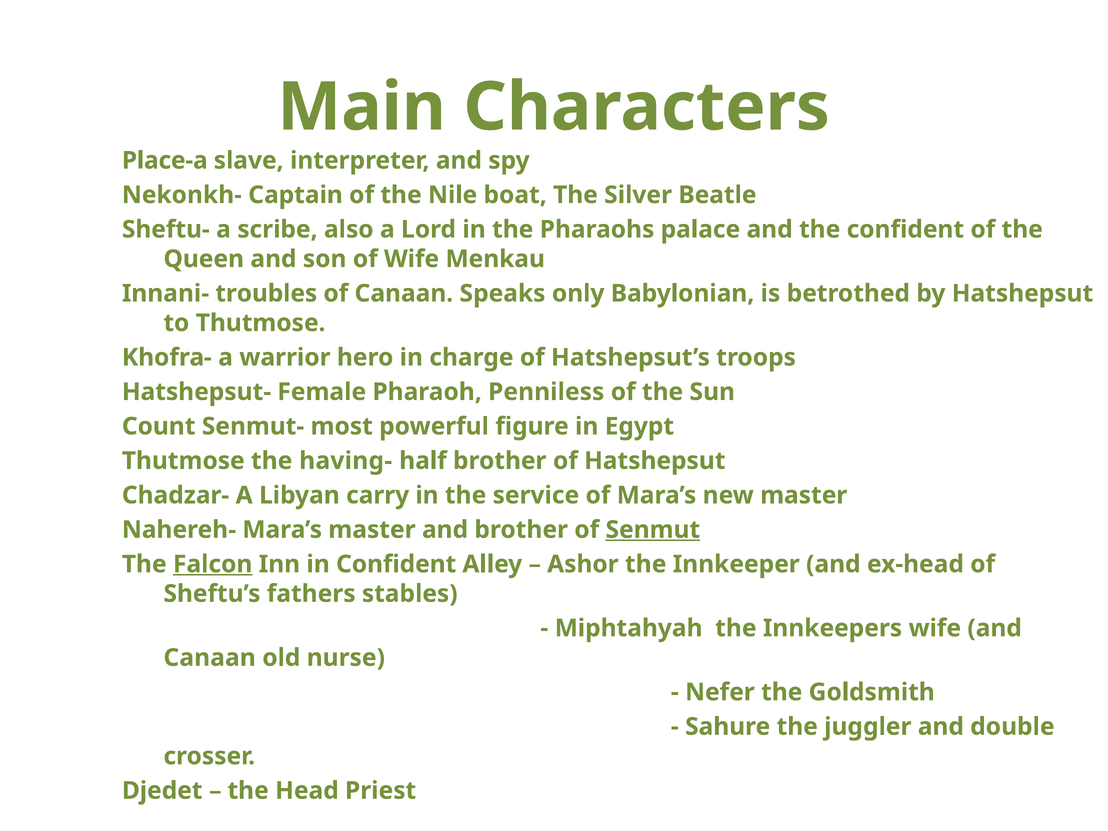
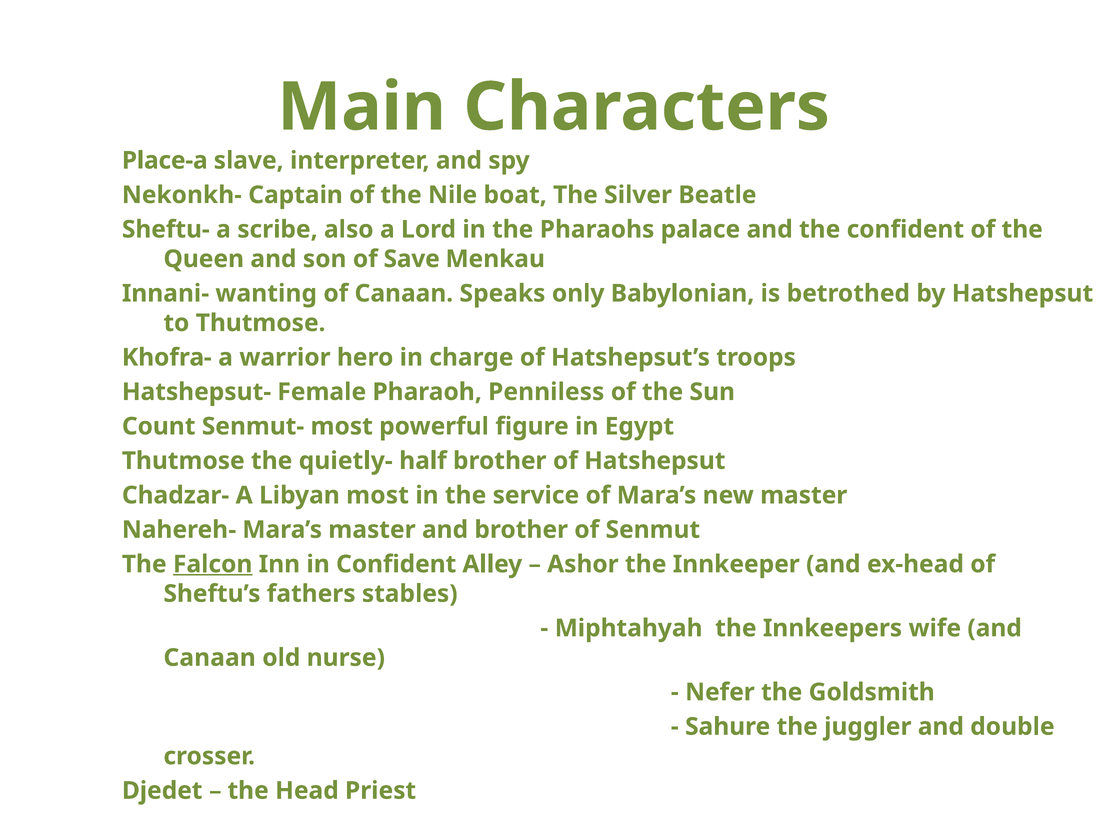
of Wife: Wife -> Save
troubles: troubles -> wanting
having-: having- -> quietly-
Libyan carry: carry -> most
Senmut underline: present -> none
